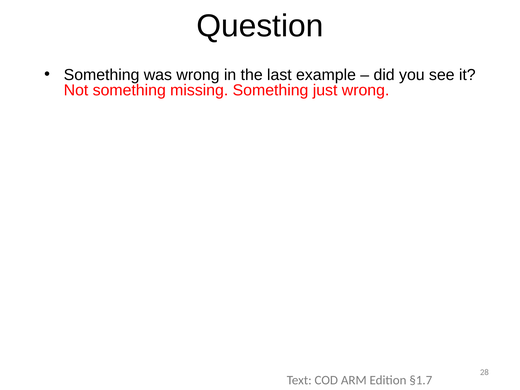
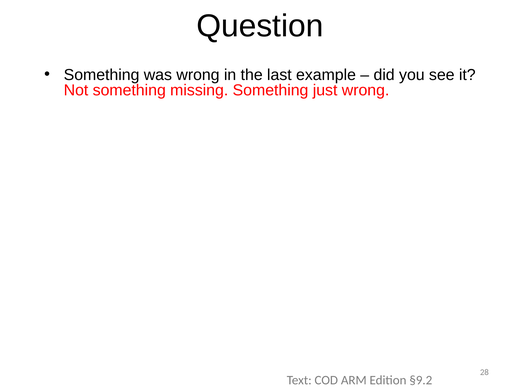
§1.7: §1.7 -> §9.2
